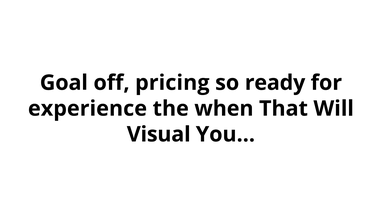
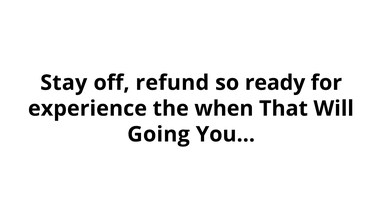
Goal: Goal -> Stay
pricing: pricing -> refund
Visual: Visual -> Going
